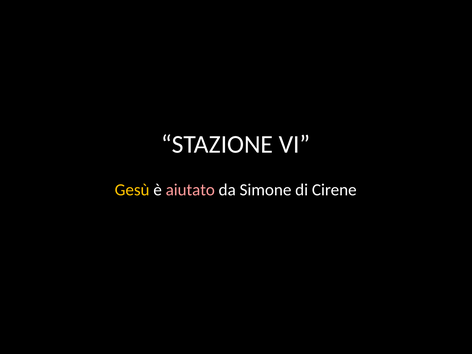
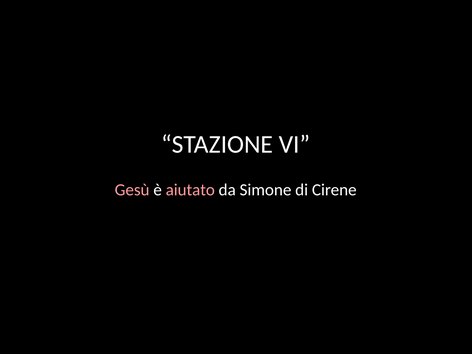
Gesù colour: yellow -> pink
